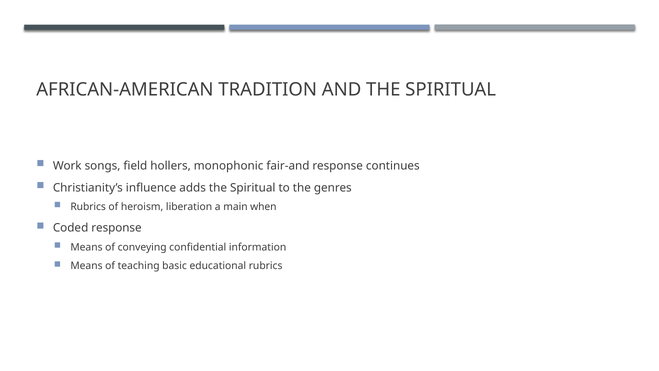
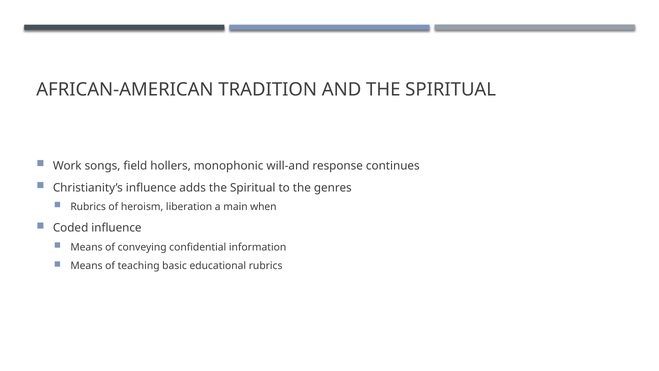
fair-and: fair-and -> will-and
Coded response: response -> influence
